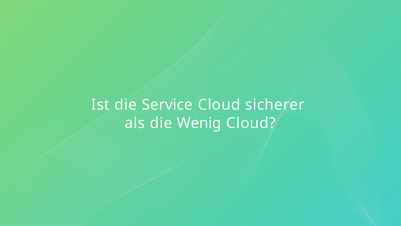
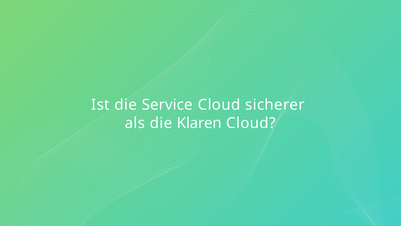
Wenig: Wenig -> Klaren
